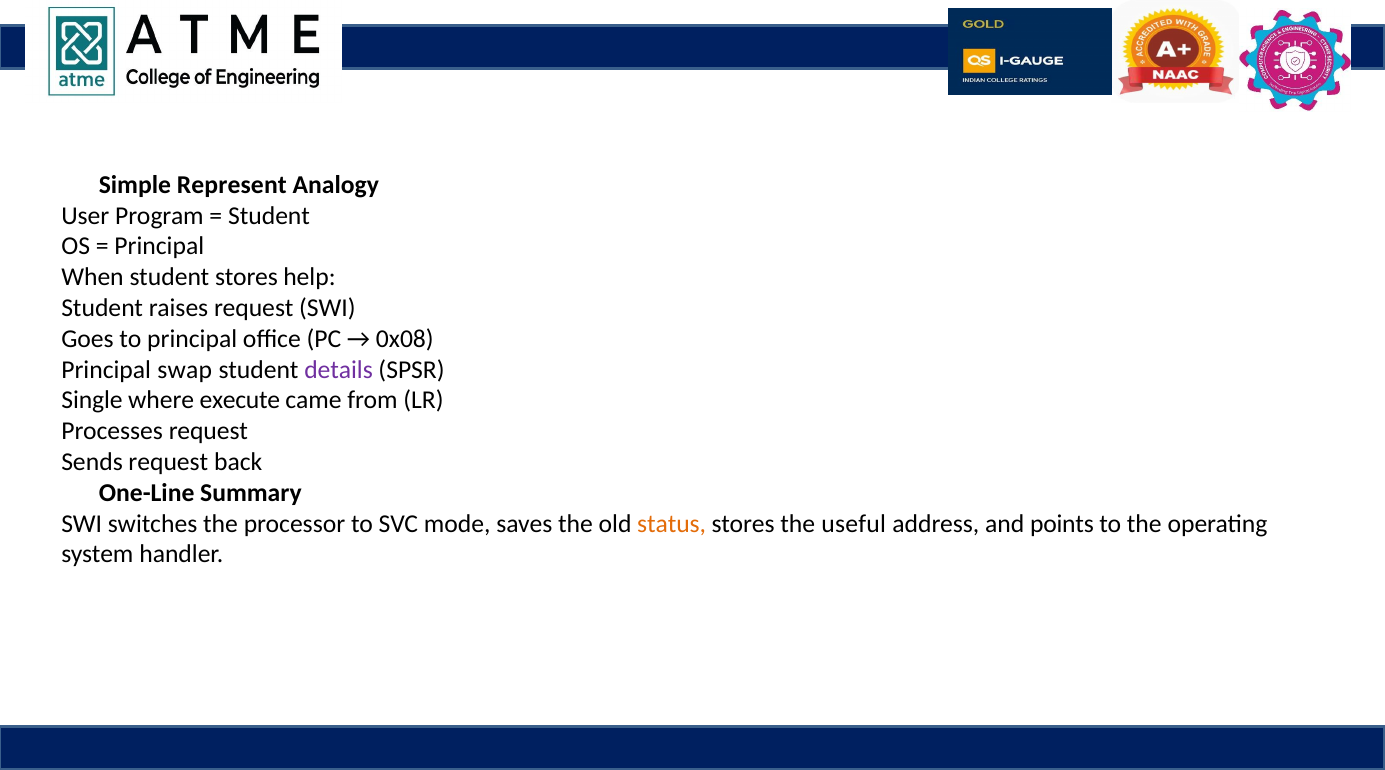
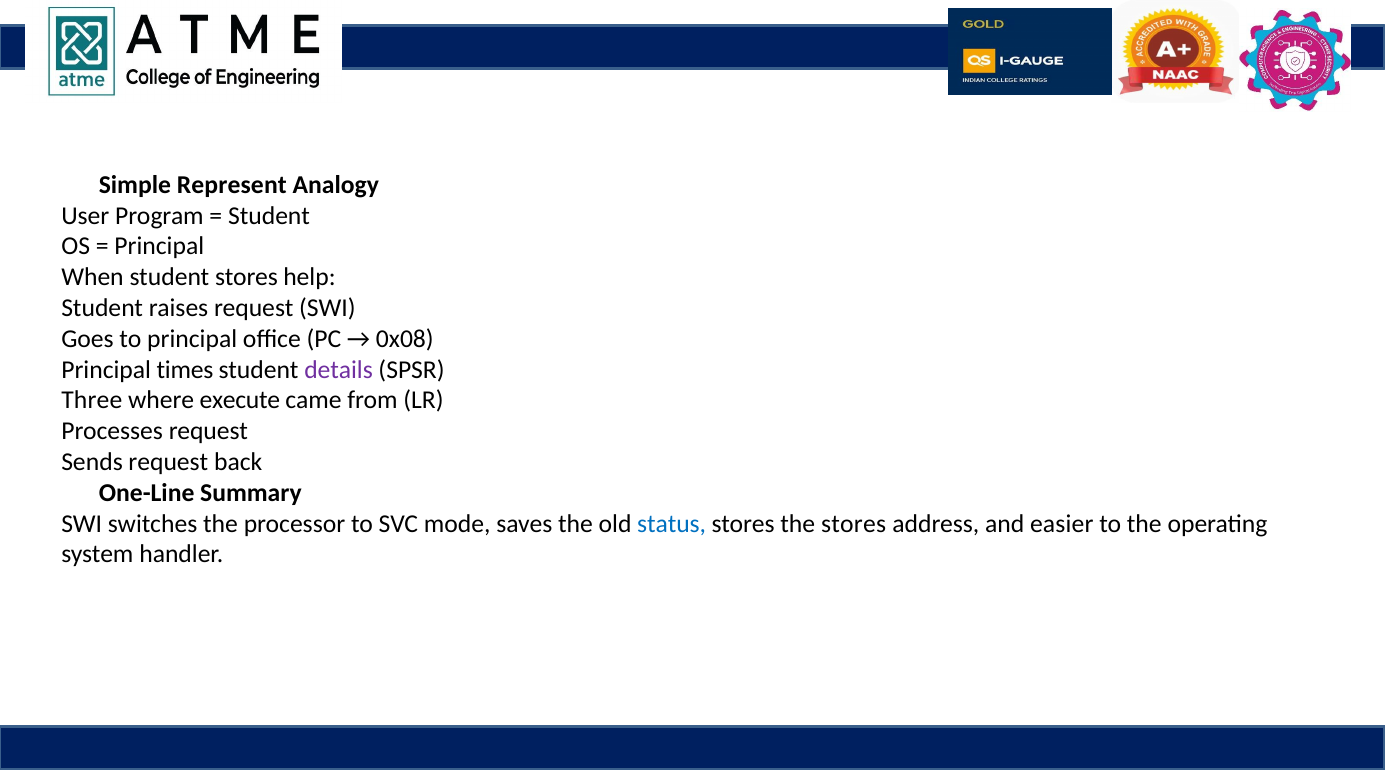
swap: swap -> times
Single: Single -> Three
status colour: orange -> blue
the useful: useful -> stores
points: points -> easier
